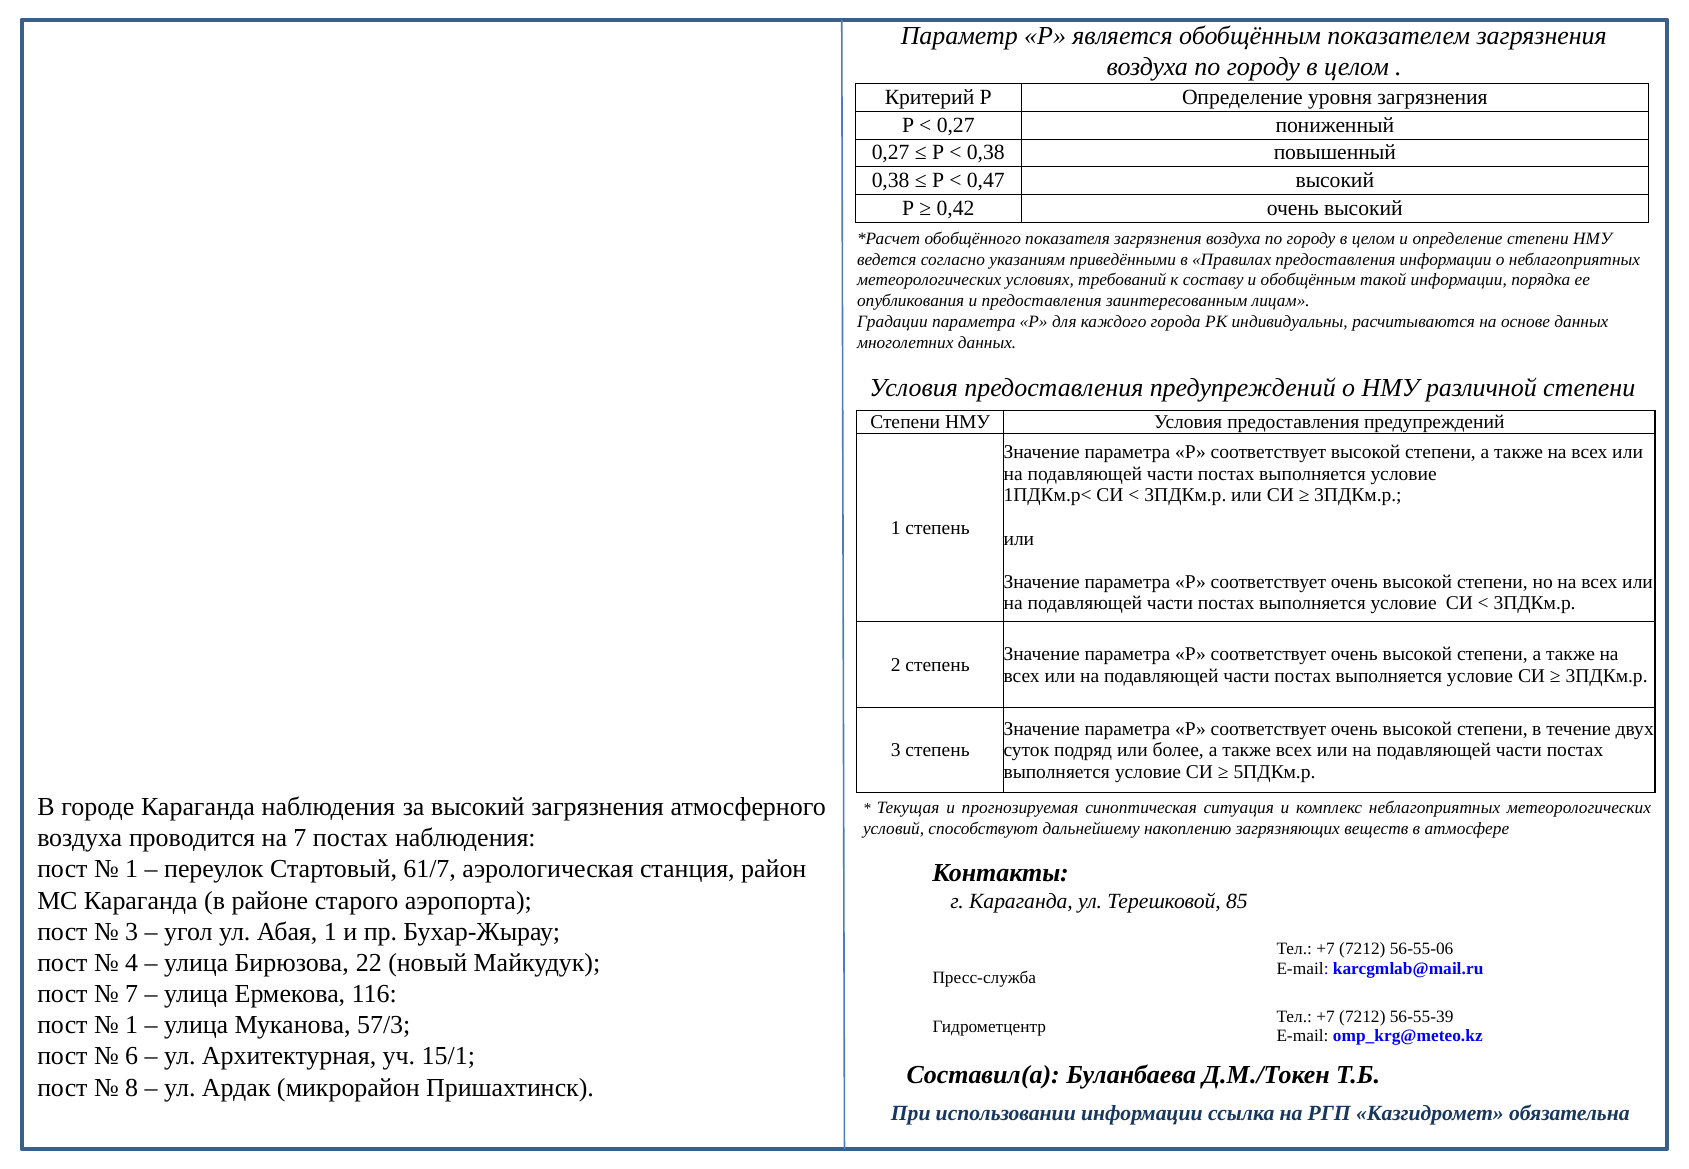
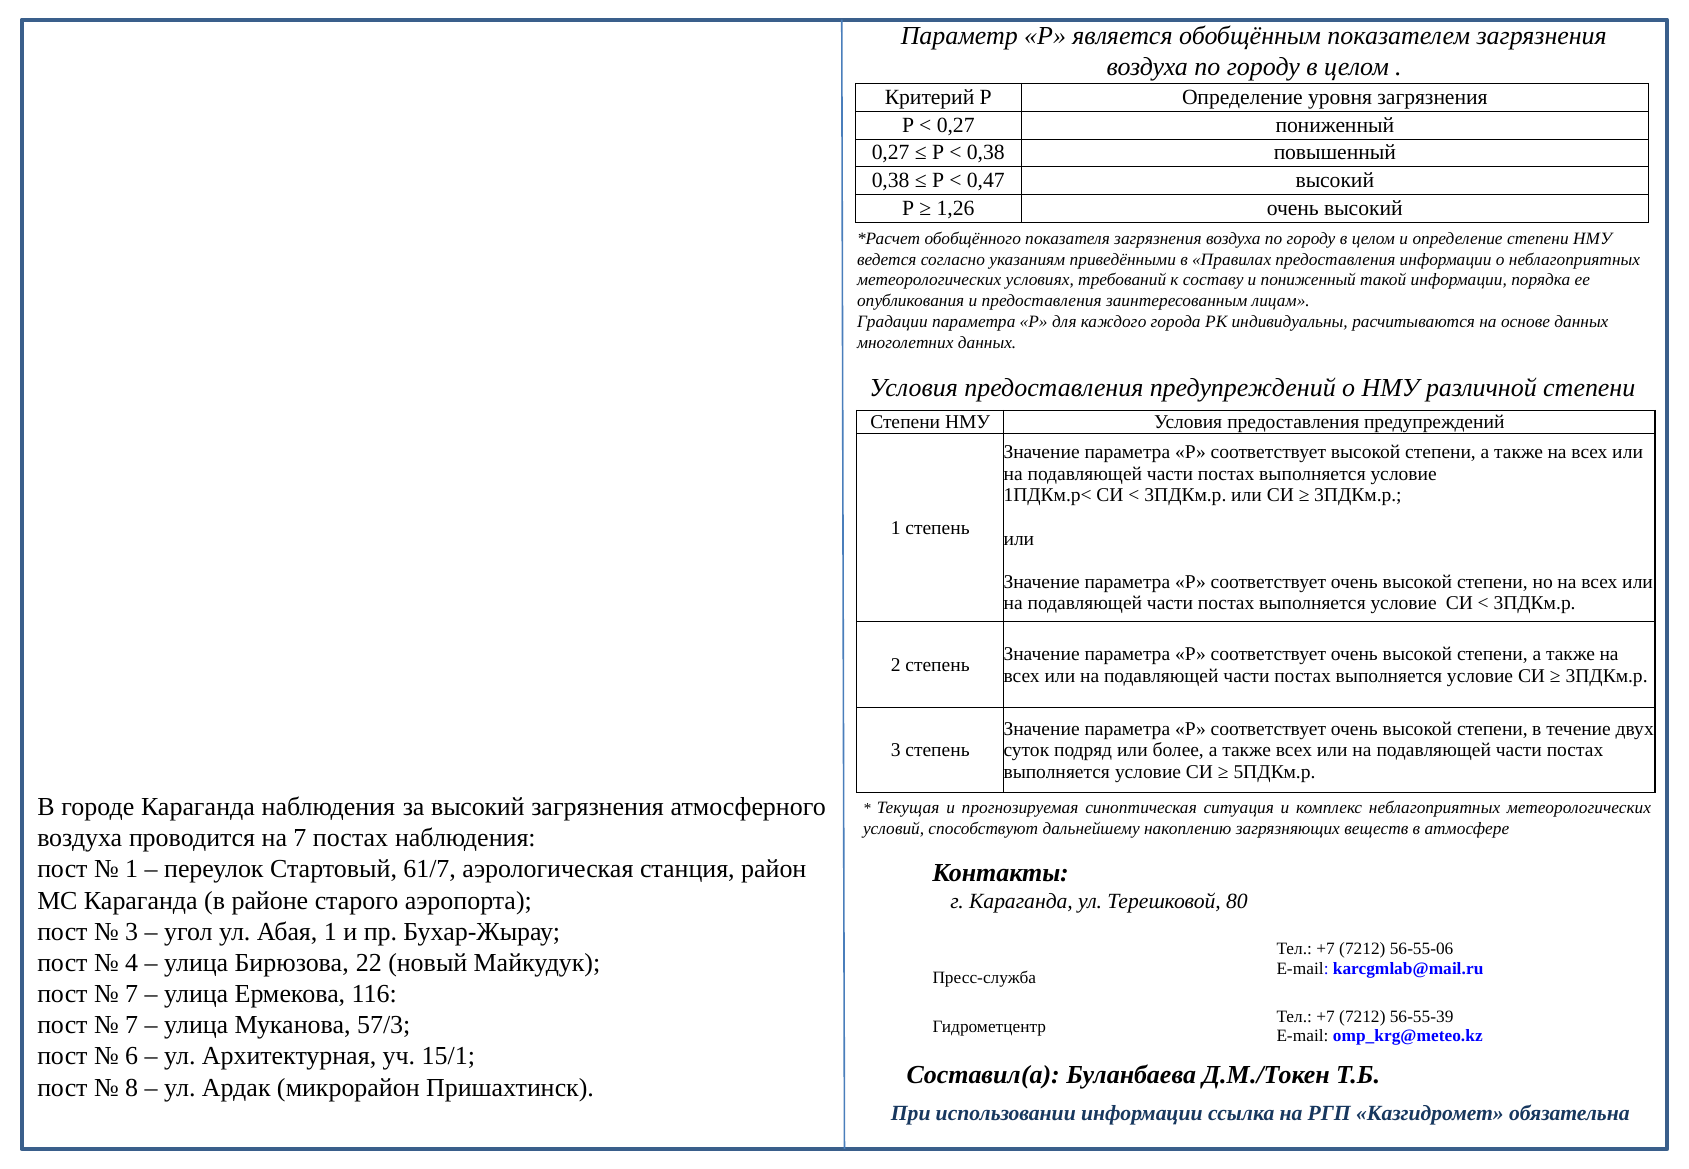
0,42: 0,42 -> 1,26
и обобщённым: обобщённым -> пониженный
85: 85 -> 80
1 at (132, 1025): 1 -> 7
